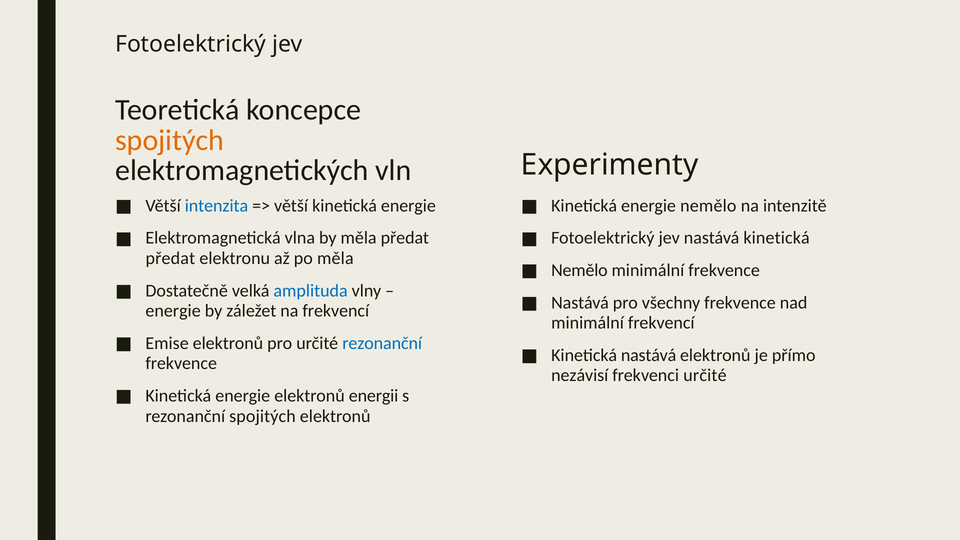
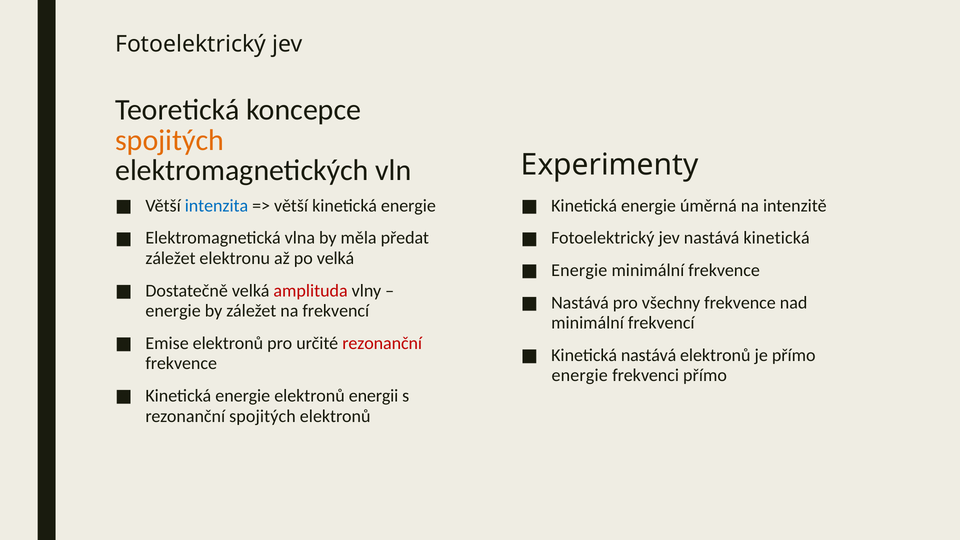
energie nemělo: nemělo -> úměrná
předat at (170, 258): předat -> záležet
po měla: měla -> velká
Nemělo at (579, 270): Nemělo -> Energie
amplituda colour: blue -> red
rezonanční at (382, 343) colour: blue -> red
nezávisí at (580, 376): nezávisí -> energie
frekvenci určité: určité -> přímo
